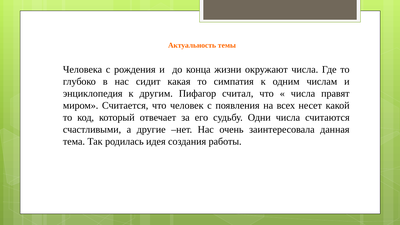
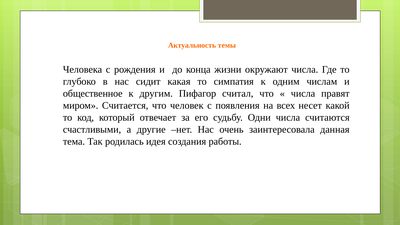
энциклопедия: энциклопедия -> общественное
